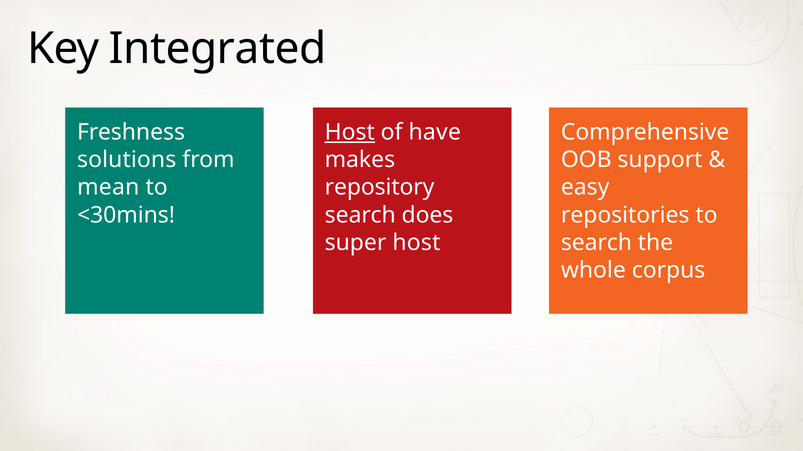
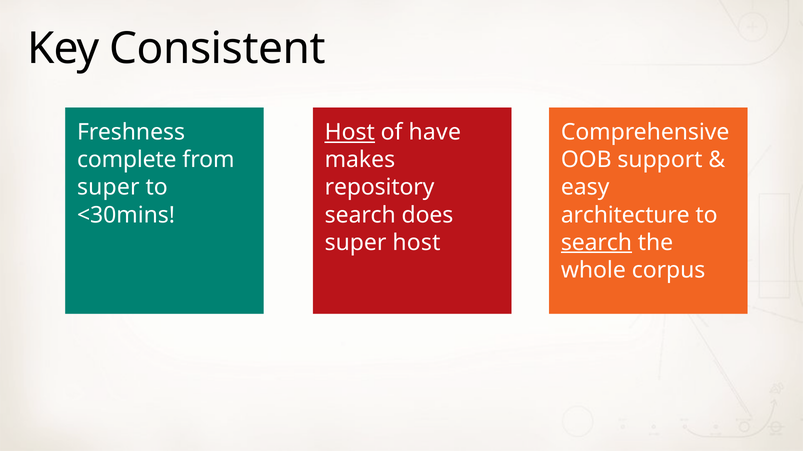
Integrated: Integrated -> Consistent
solutions: solutions -> complete
mean at (108, 188): mean -> super
repositories: repositories -> architecture
search at (596, 243) underline: none -> present
